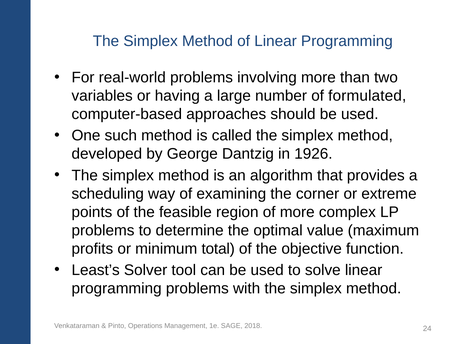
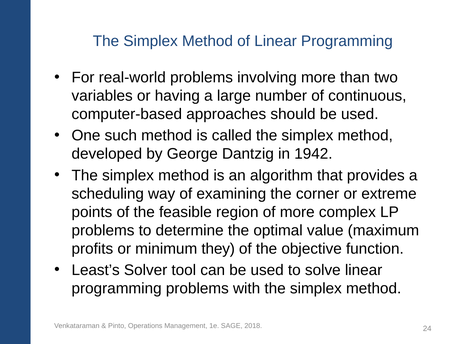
formulated: formulated -> continuous
1926: 1926 -> 1942
total: total -> they
